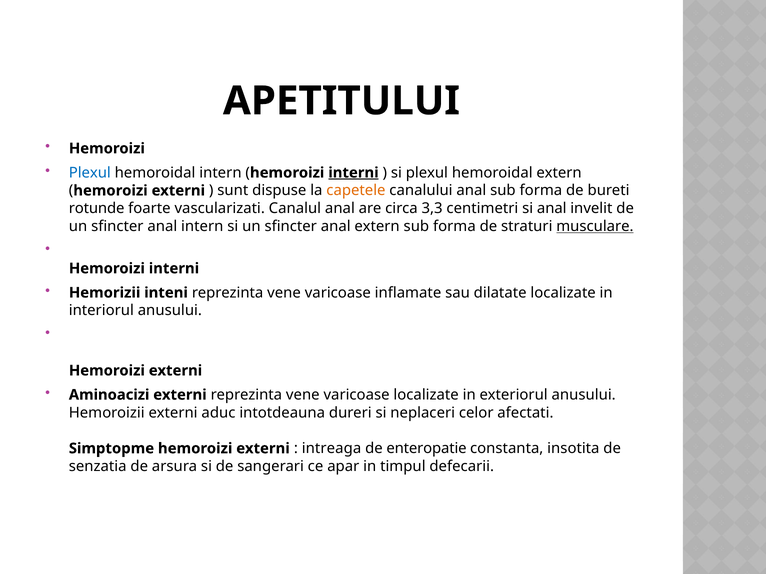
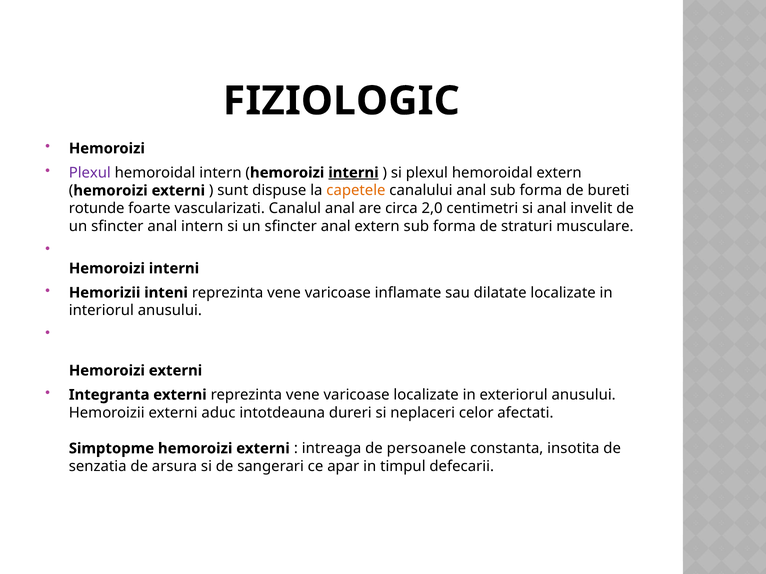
APETITULUI: APETITULUI -> FIZIOLOGIC
Plexul at (90, 173) colour: blue -> purple
3,3: 3,3 -> 2,0
musculare underline: present -> none
Aminoacizi: Aminoacizi -> Integranta
enteropatie: enteropatie -> persoanele
